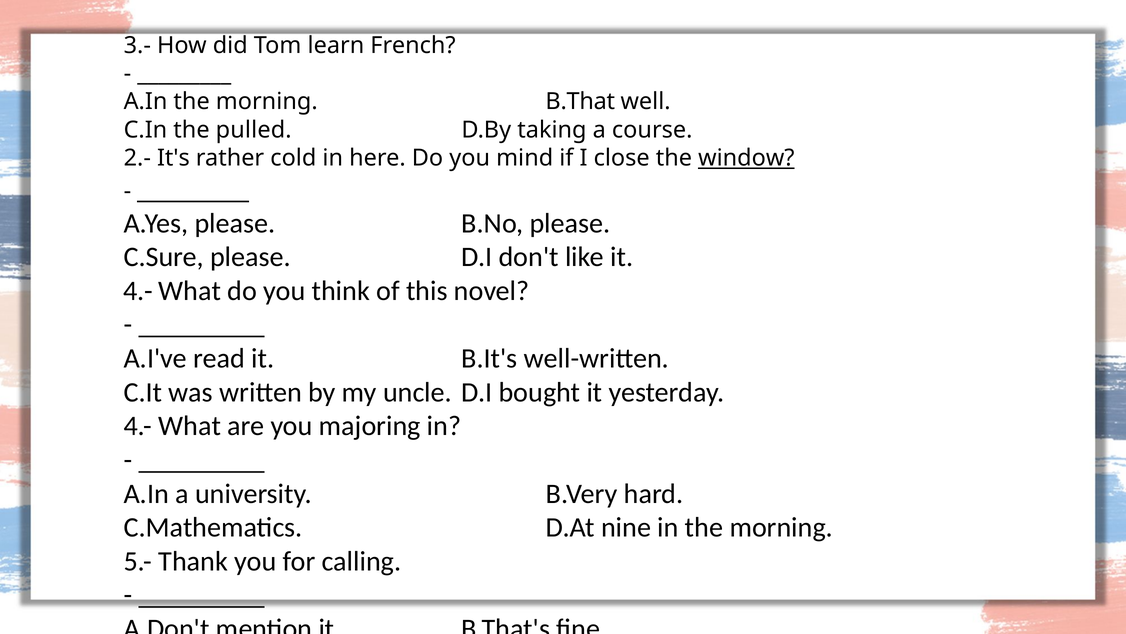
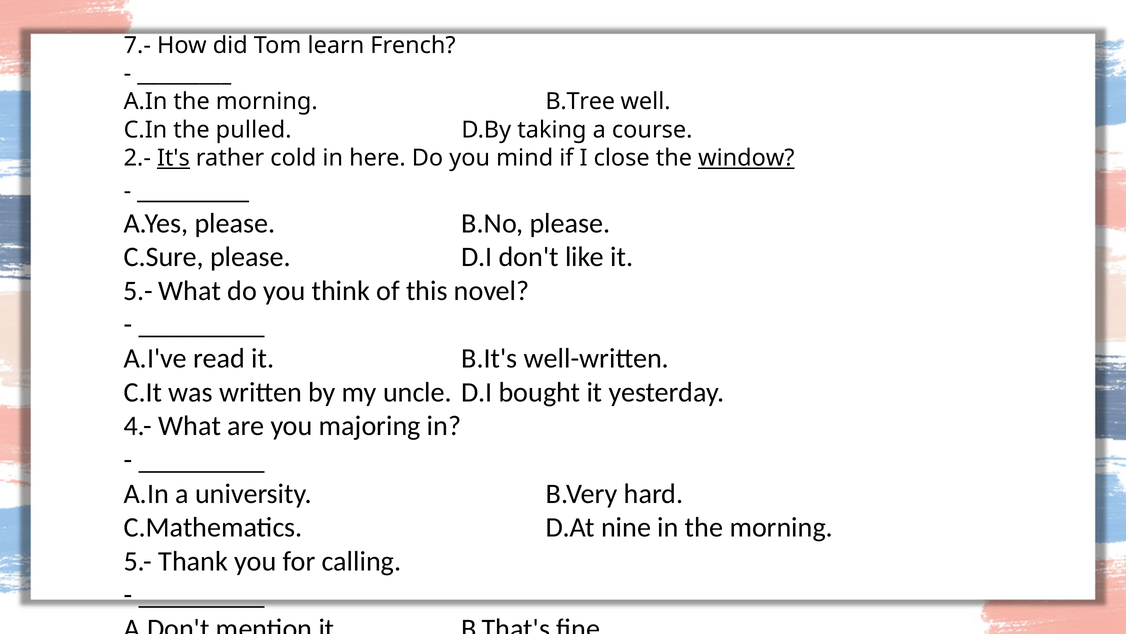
3.-: 3.- -> 7.-
B.That: B.That -> B.Tree
It's underline: none -> present
4.- at (138, 291): 4.- -> 5.-
